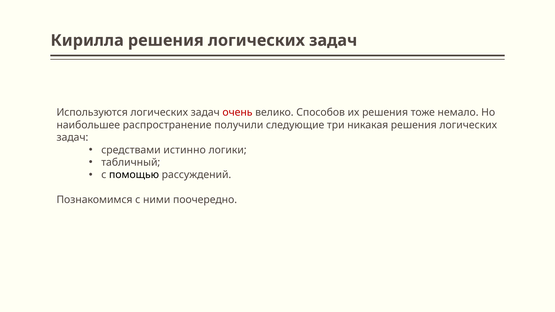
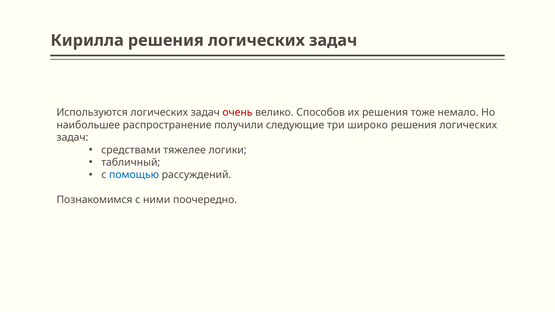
никакая: никакая -> широко
истинно: истинно -> тяжелее
помощью colour: black -> blue
